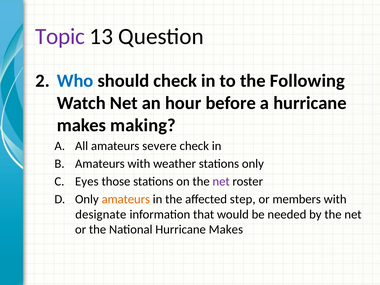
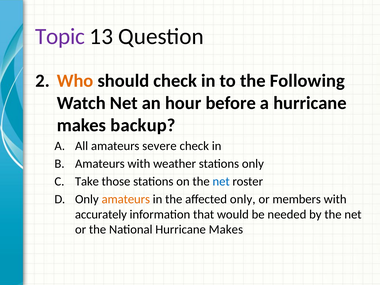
Who colour: blue -> orange
making: making -> backup
Eyes: Eyes -> Take
net at (221, 181) colour: purple -> blue
affected step: step -> only
designate: designate -> accurately
